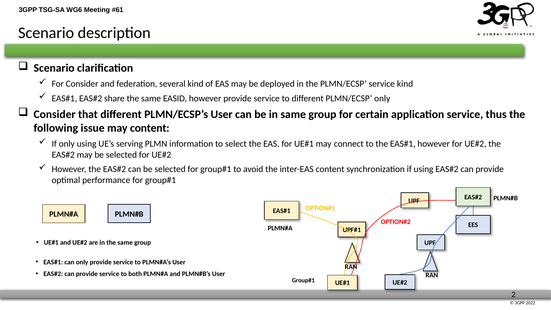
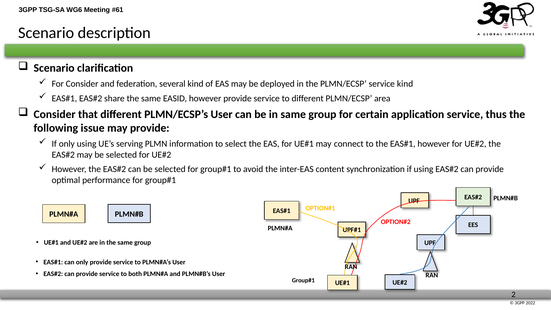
PLMN/ECSP only: only -> area
may content: content -> provide
